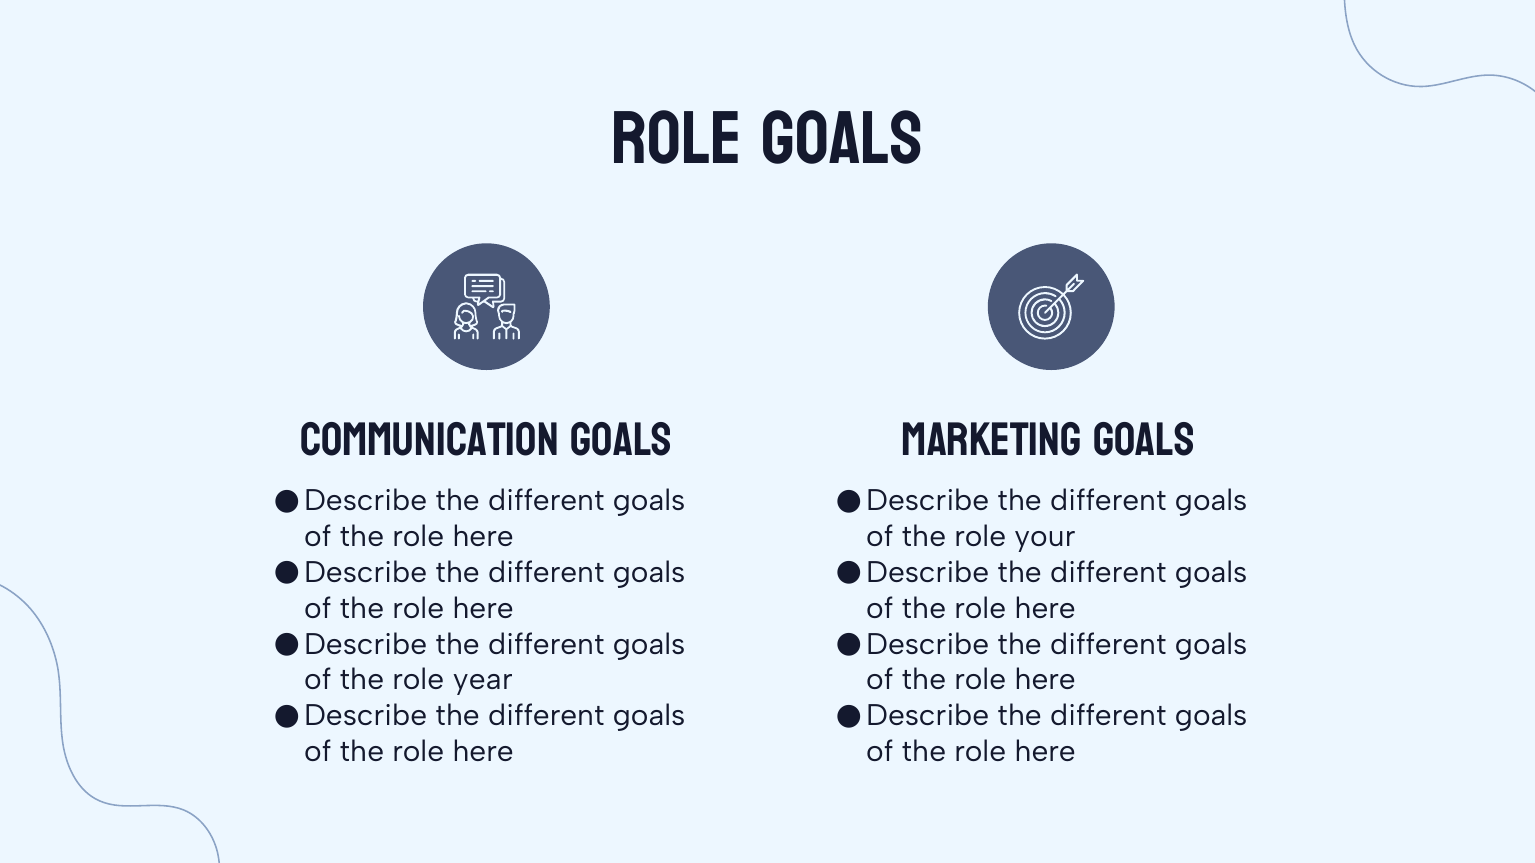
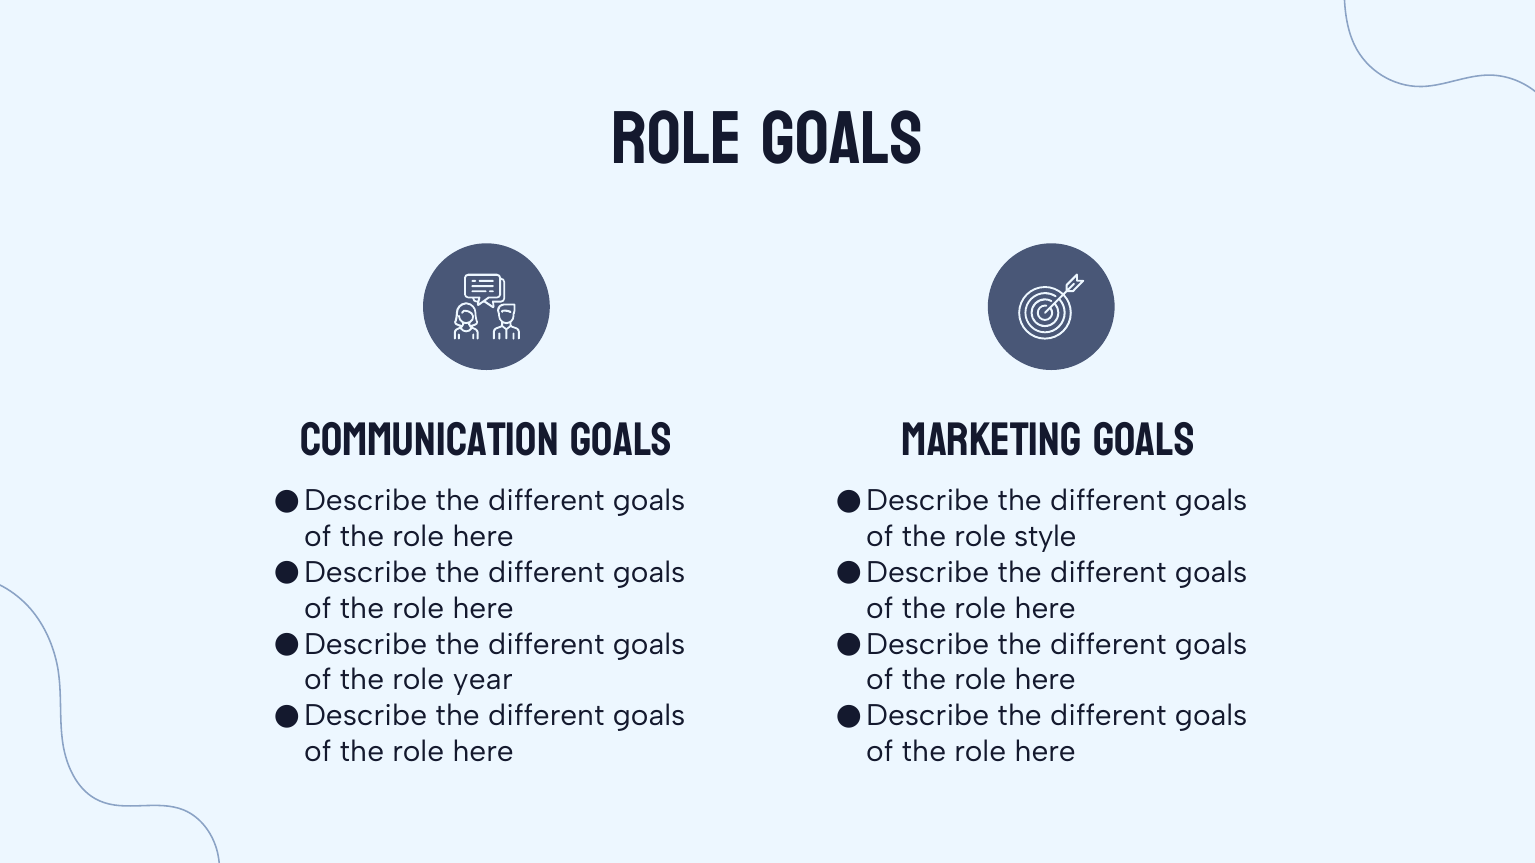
your: your -> style
